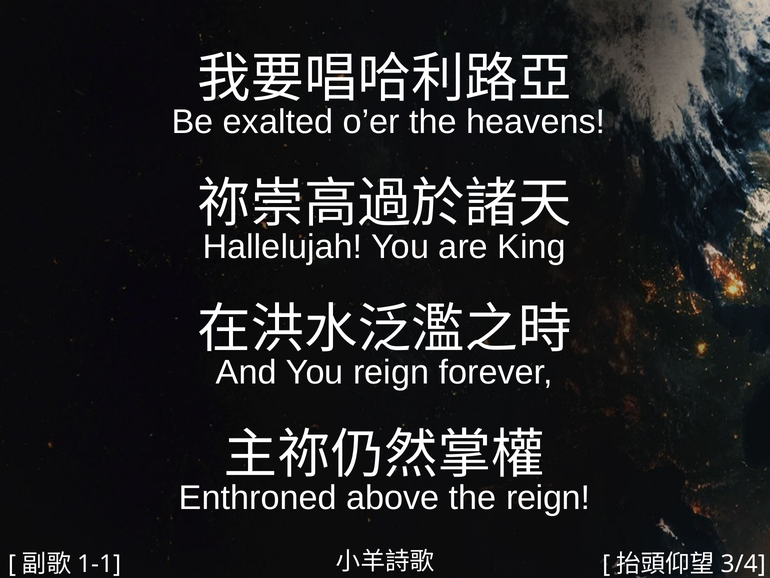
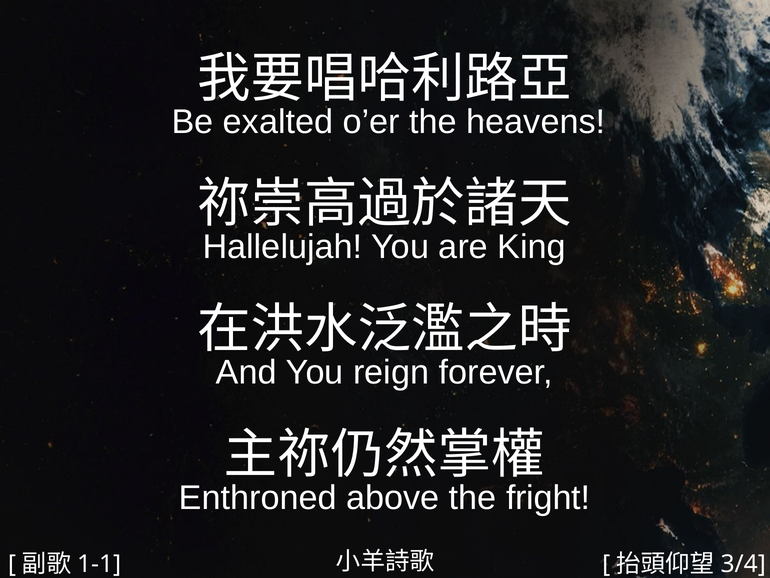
the reign: reign -> fright
